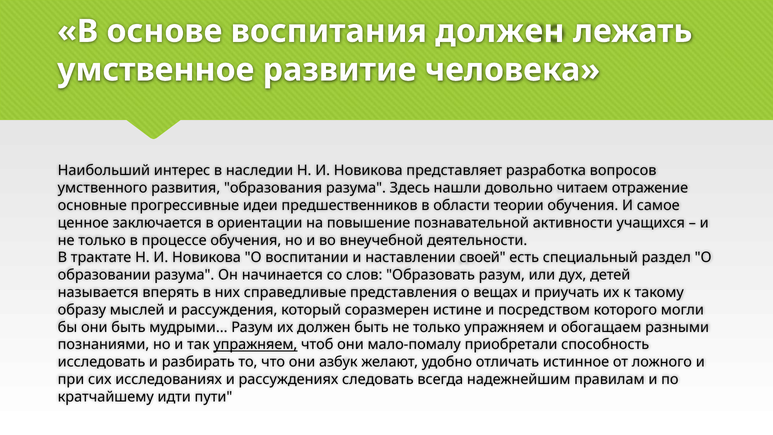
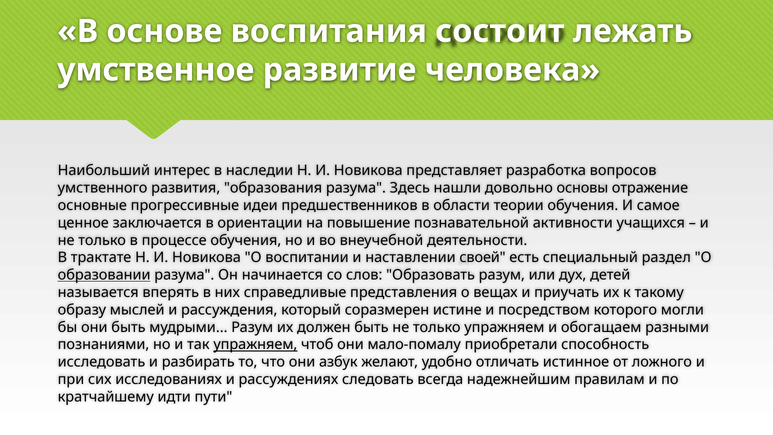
воспитания должен: должен -> состоит
читаем: читаем -> основы
образовании underline: none -> present
